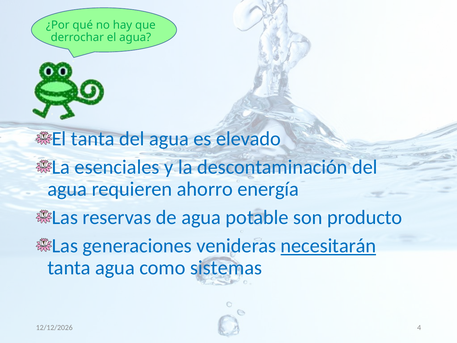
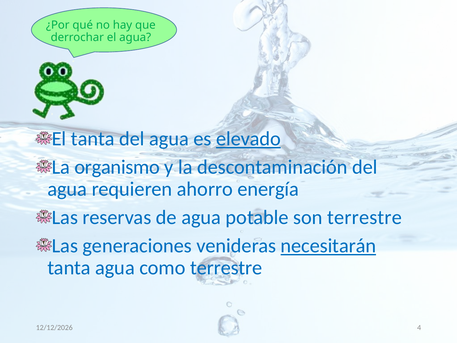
elevado underline: none -> present
esenciales: esenciales -> organismo
son producto: producto -> terrestre
como sistemas: sistemas -> terrestre
